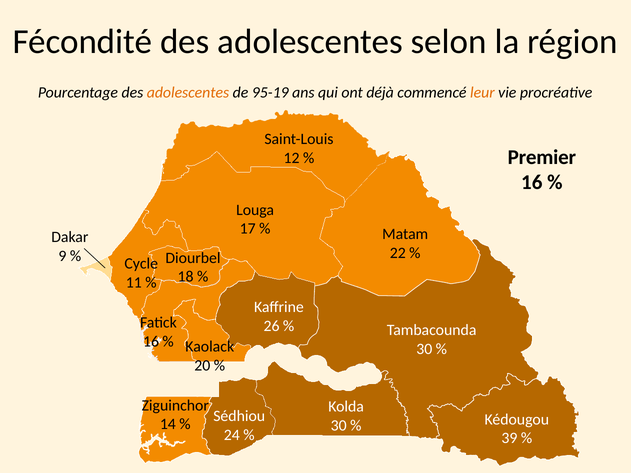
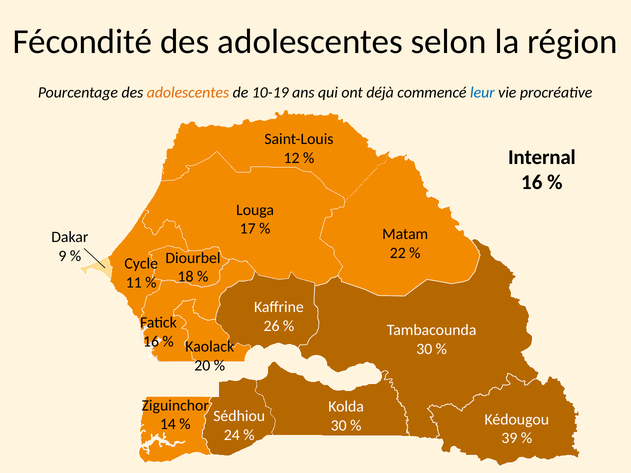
95-19: 95-19 -> 10-19
leur colour: orange -> blue
Premier: Premier -> Internal
